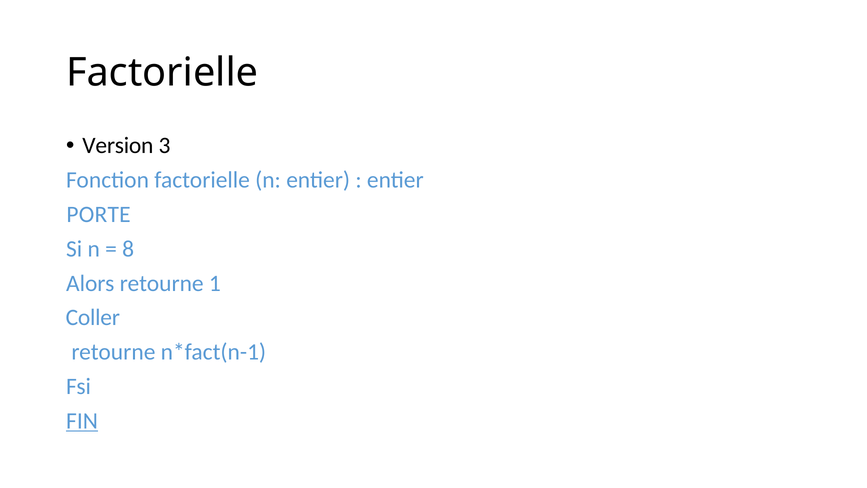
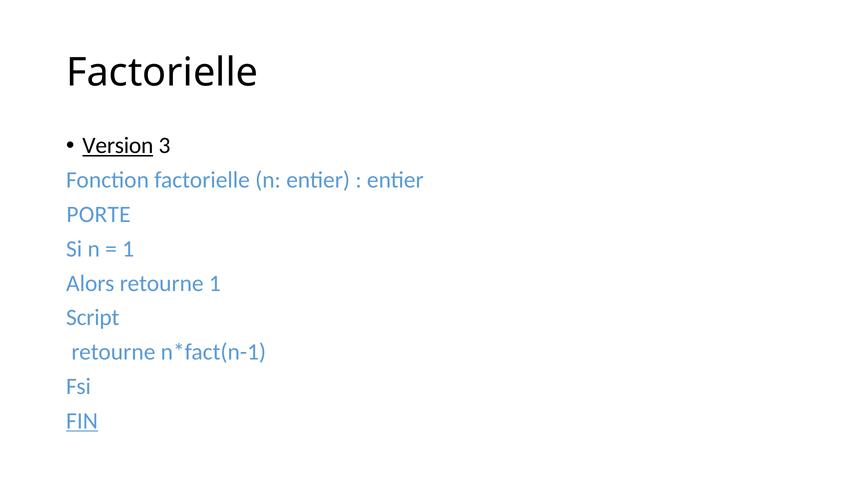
Version underline: none -> present
8 at (128, 249): 8 -> 1
Coller: Coller -> Script
